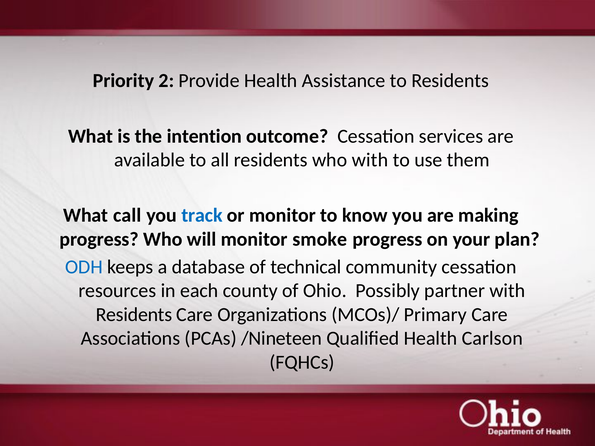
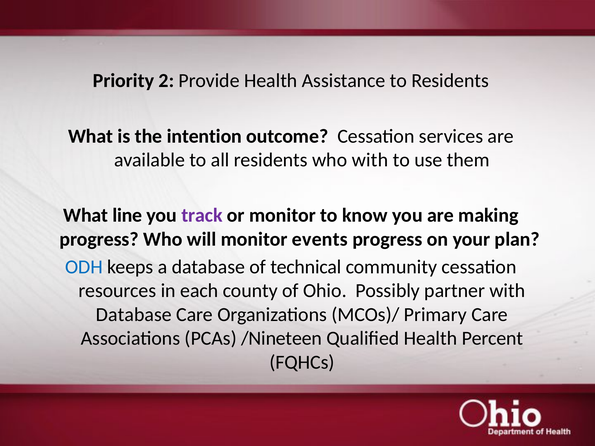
call: call -> line
track colour: blue -> purple
smoke: smoke -> events
Residents at (134, 315): Residents -> Database
Carlson: Carlson -> Percent
